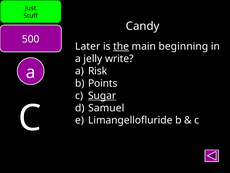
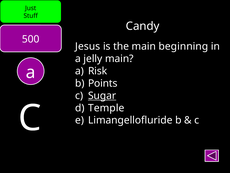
Later: Later -> Jesus
the underline: present -> none
jelly write: write -> main
Samuel: Samuel -> Temple
